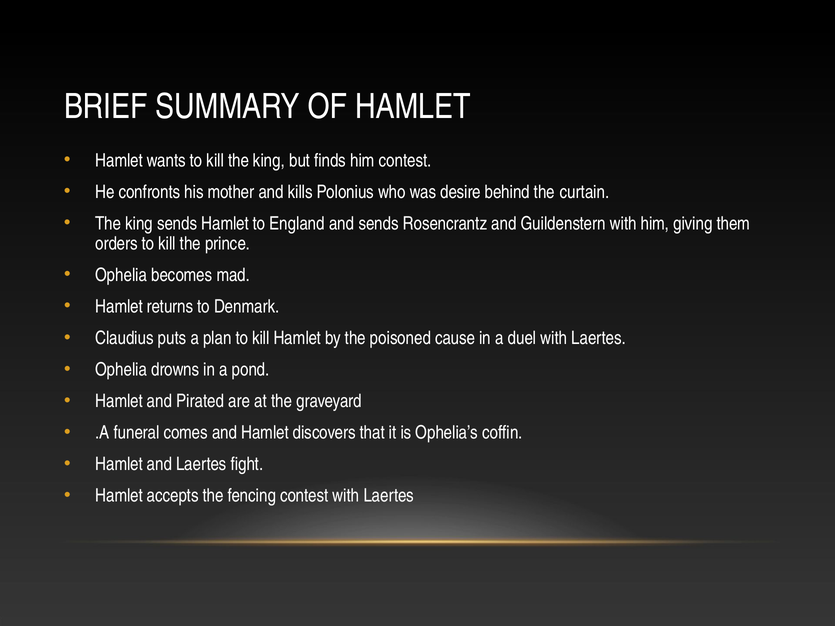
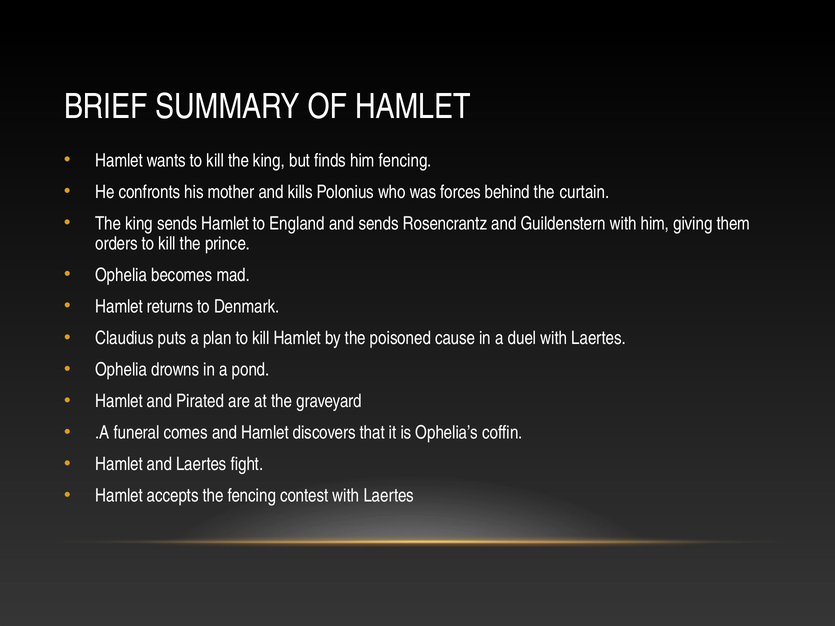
him contest: contest -> fencing
desire: desire -> forces
